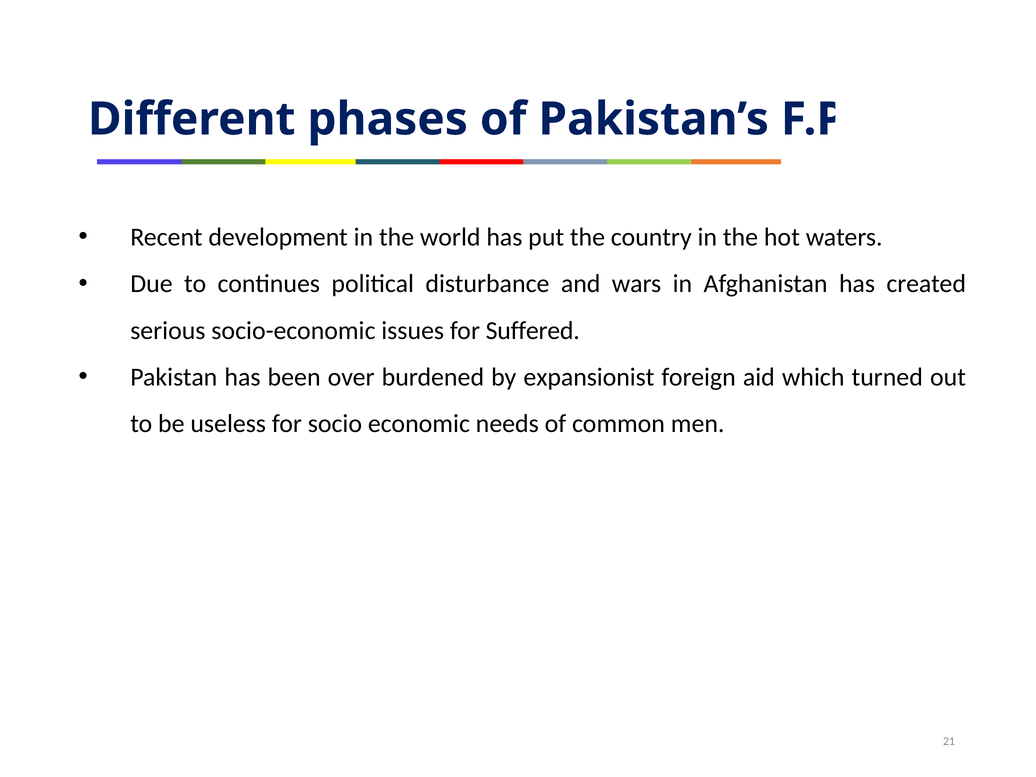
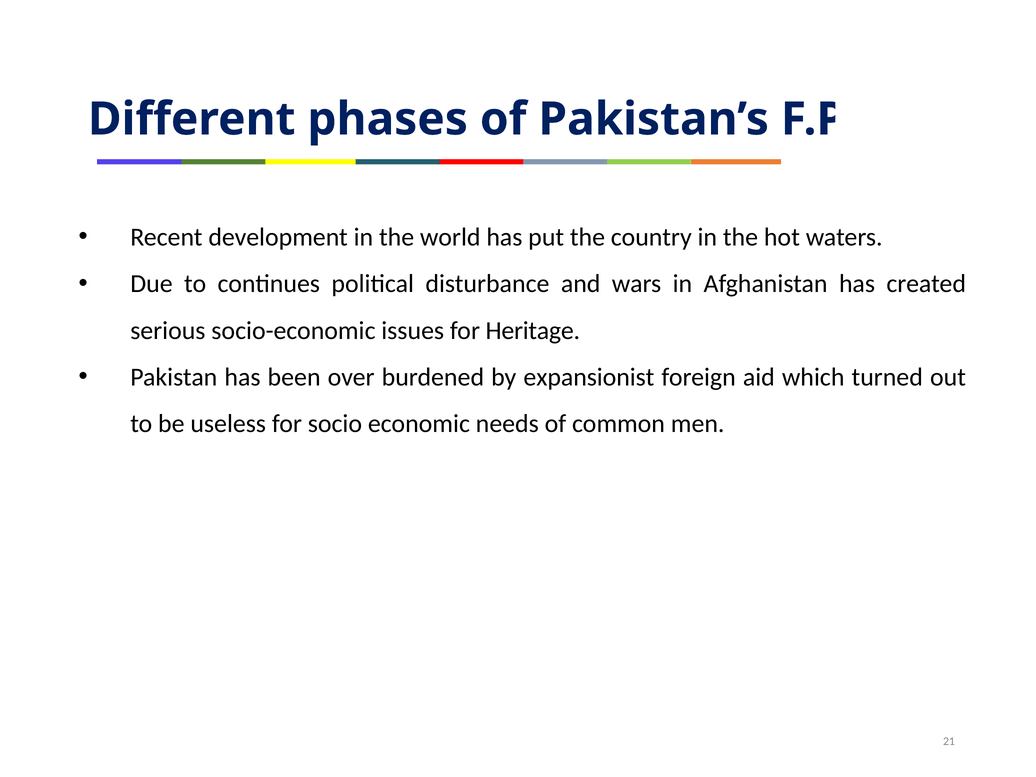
Suffered: Suffered -> Heritage
